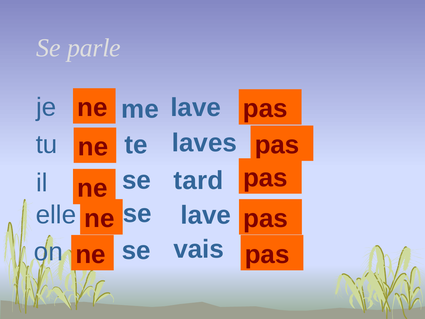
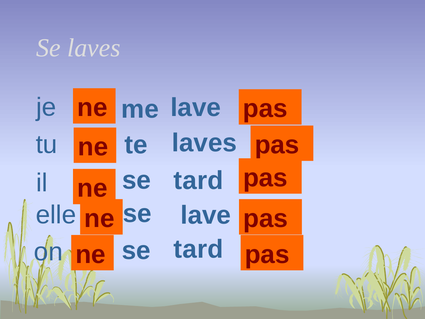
Se parle: parle -> laves
vais at (199, 249): vais -> tard
